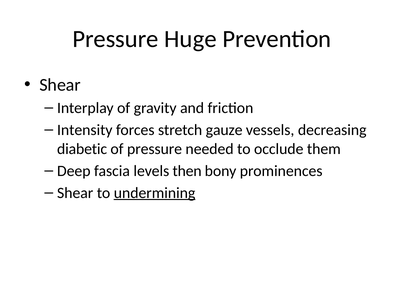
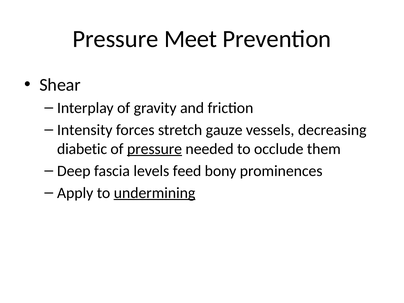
Huge: Huge -> Meet
pressure at (155, 149) underline: none -> present
then: then -> feed
Shear at (75, 193): Shear -> Apply
